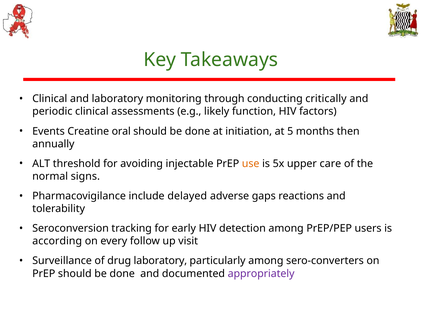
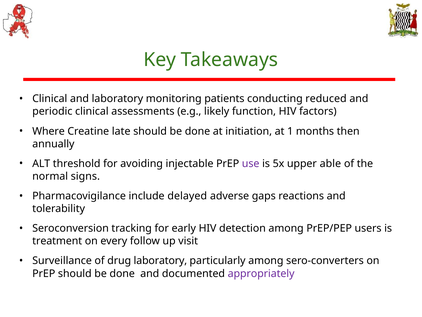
through: through -> patients
critically: critically -> reduced
Events: Events -> Where
oral: oral -> late
5: 5 -> 1
use colour: orange -> purple
care: care -> able
according: according -> treatment
